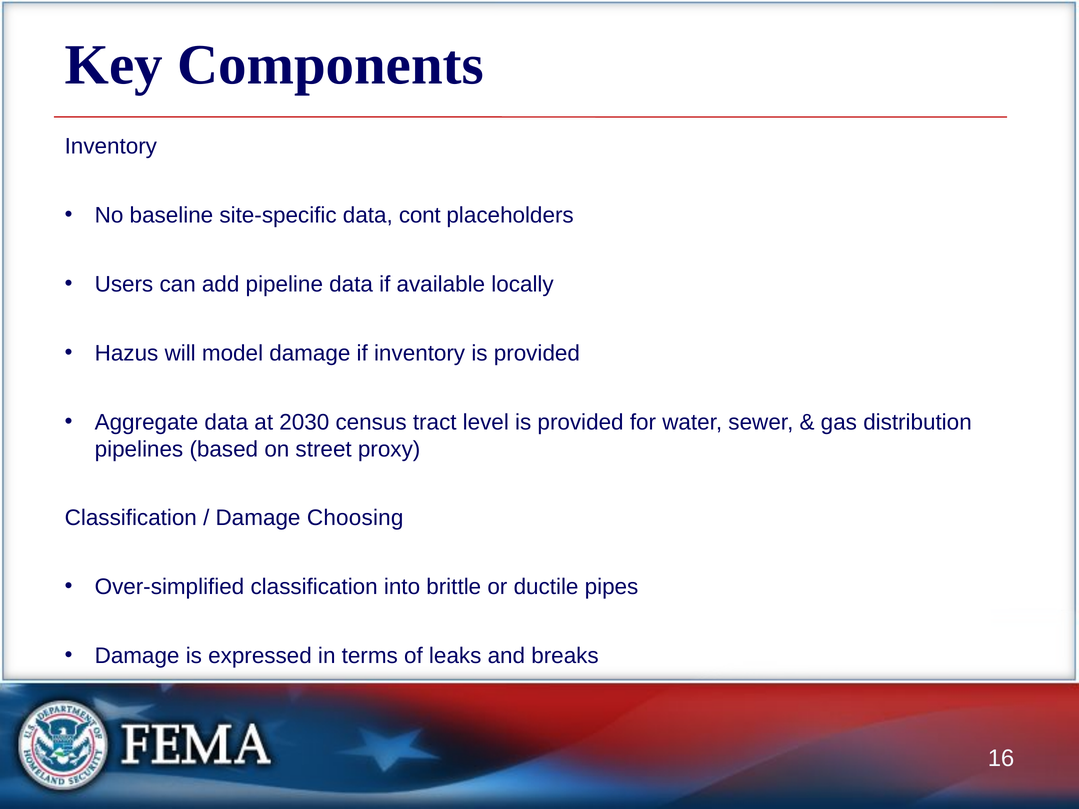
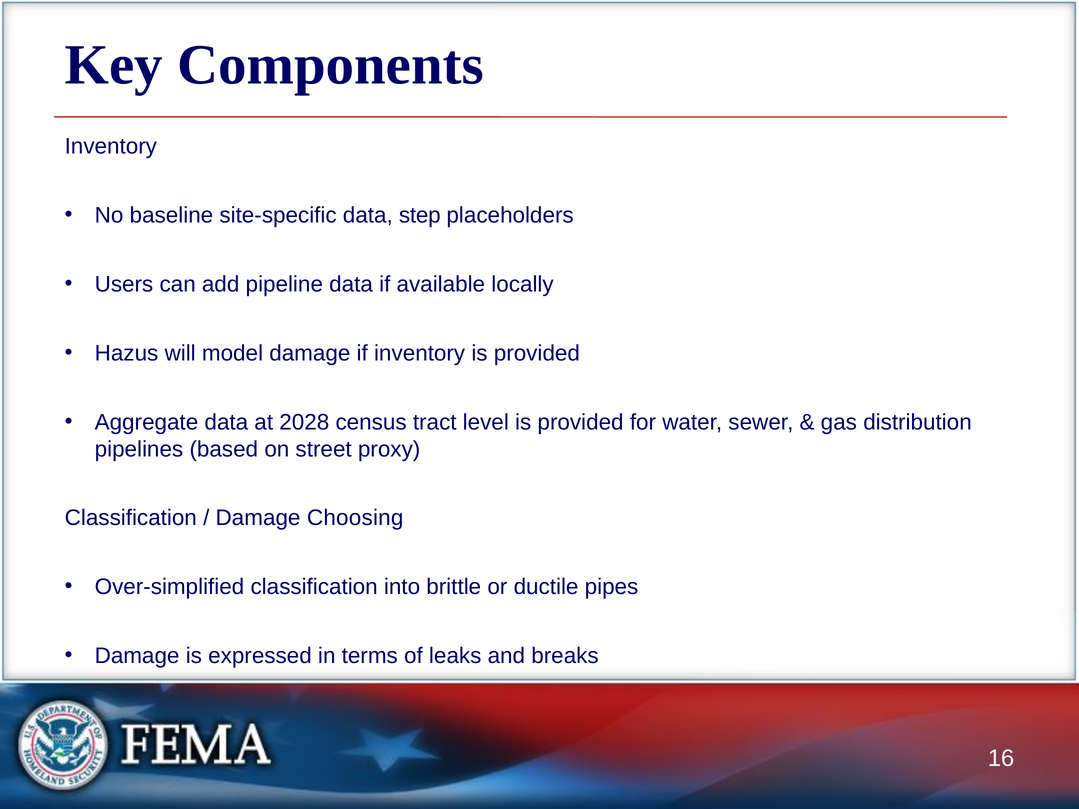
cont: cont -> step
2030: 2030 -> 2028
